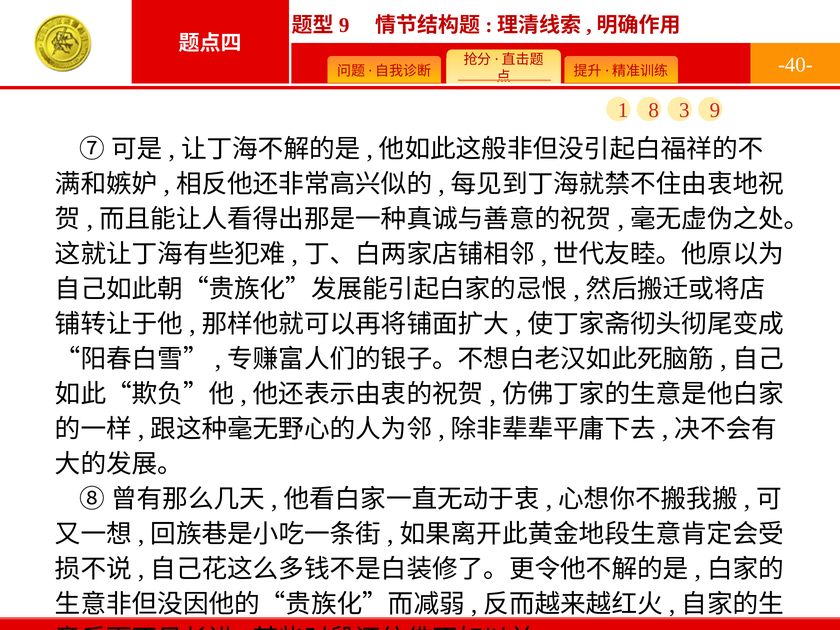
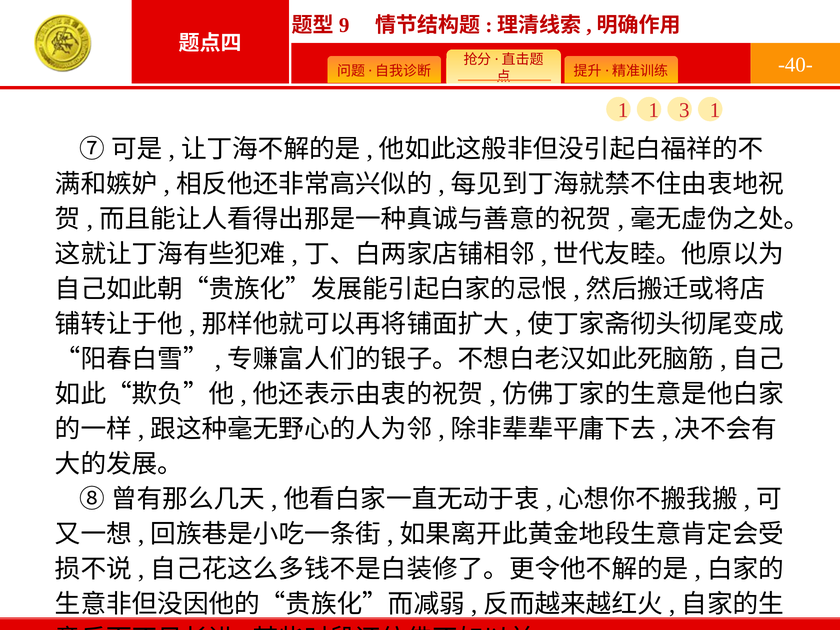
1 8: 8 -> 1
3 9: 9 -> 1
